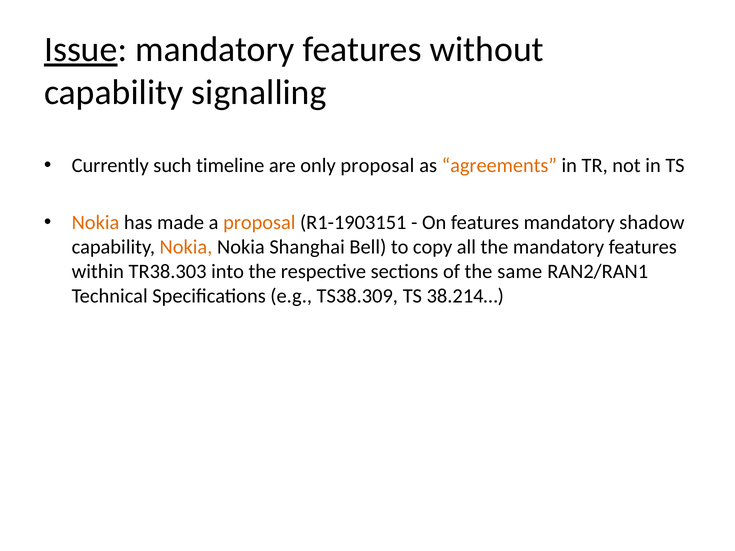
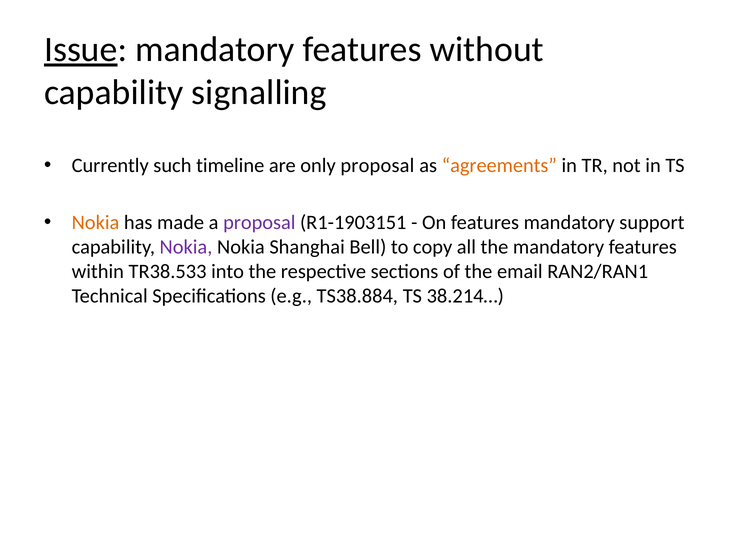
proposal at (259, 223) colour: orange -> purple
shadow: shadow -> support
Nokia at (186, 247) colour: orange -> purple
TR38.303: TR38.303 -> TR38.533
same: same -> email
TS38.309: TS38.309 -> TS38.884
